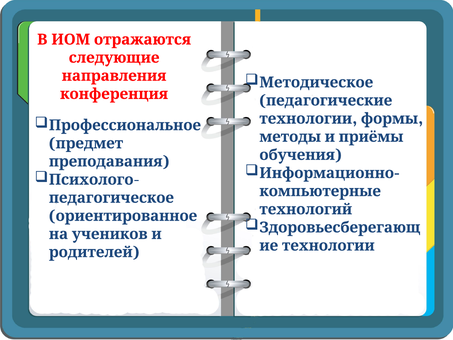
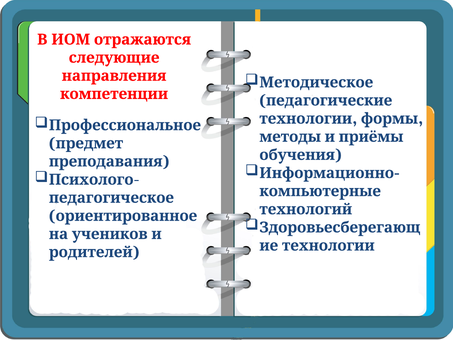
конференция: конференция -> компетенции
